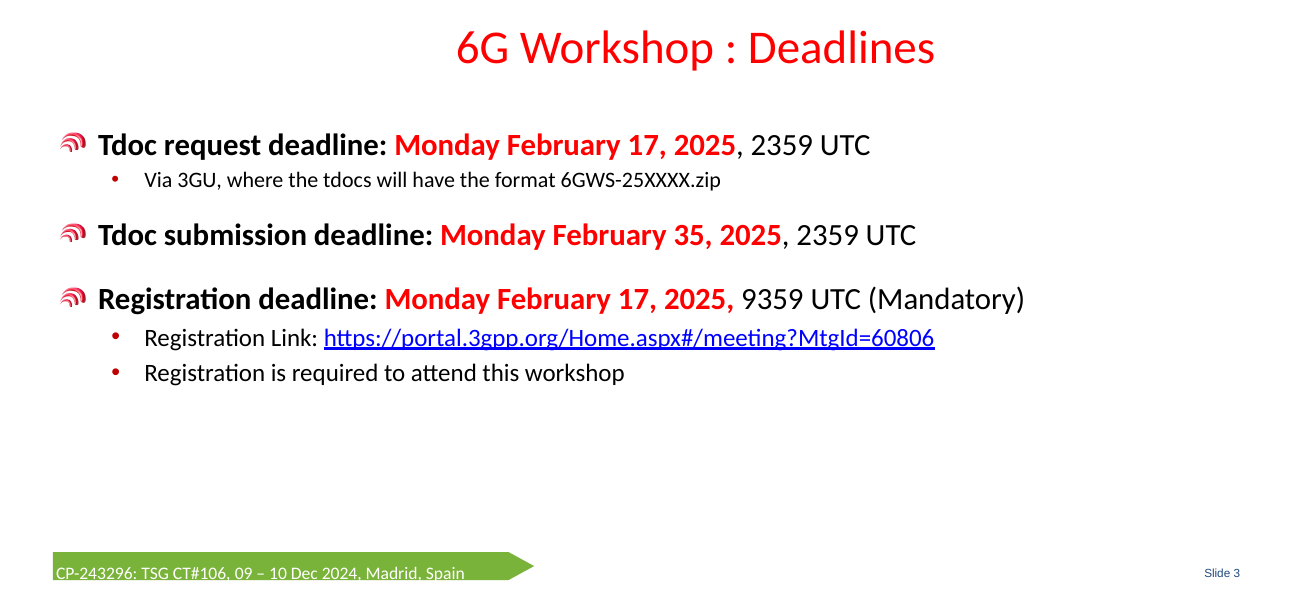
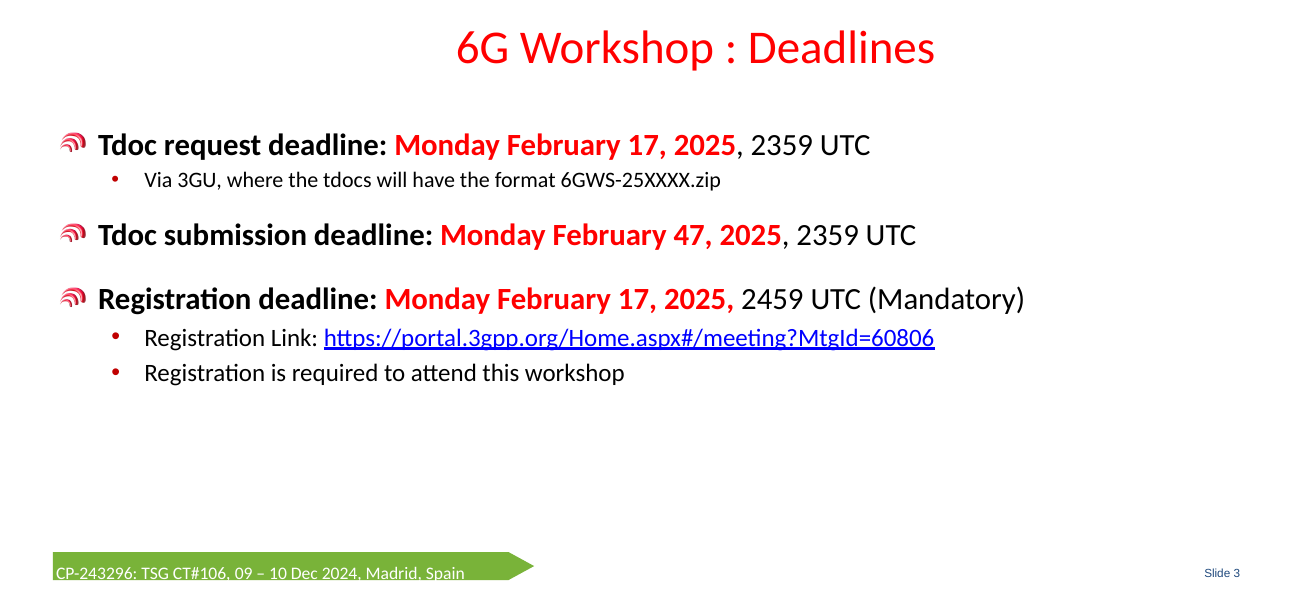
35: 35 -> 47
9359: 9359 -> 2459
